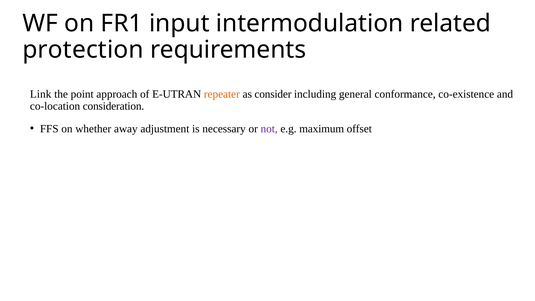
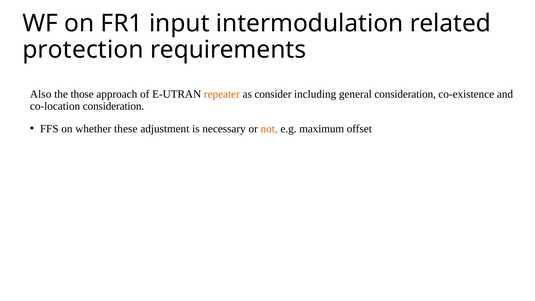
Link: Link -> Also
point: point -> those
general conformance: conformance -> consideration
away: away -> these
not colour: purple -> orange
